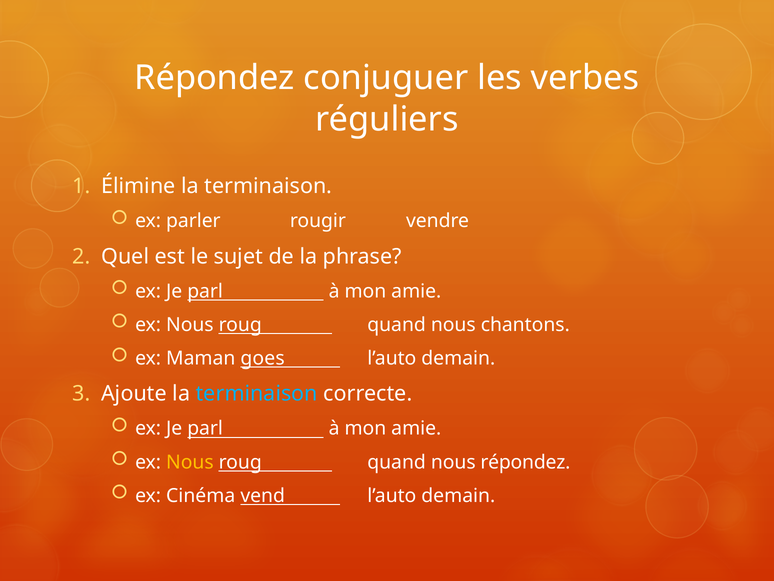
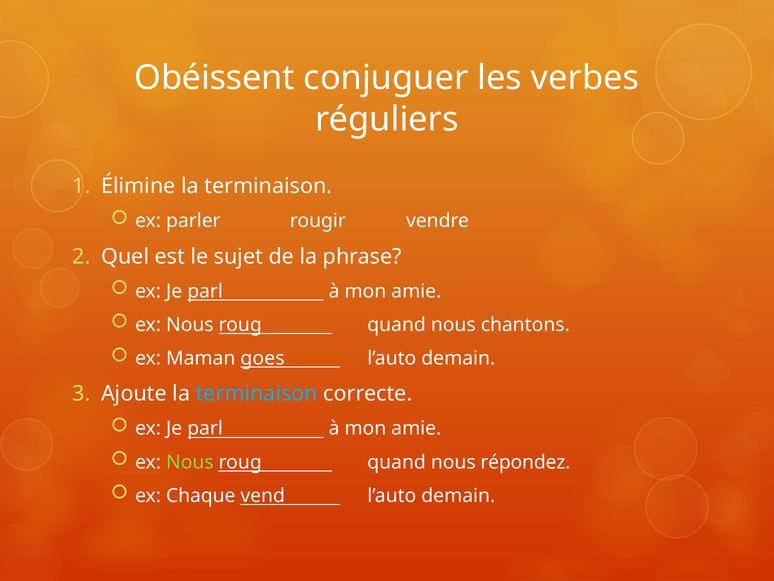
Répondez at (215, 78): Répondez -> Obéissent
Nous at (190, 462) colour: yellow -> light green
Cinéma: Cinéma -> Chaque
